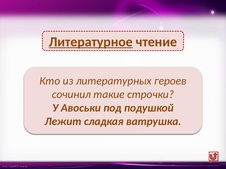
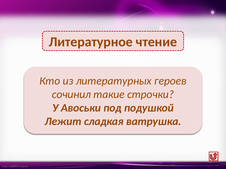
Литературное underline: present -> none
